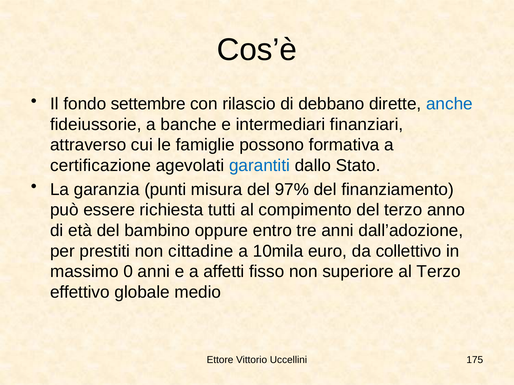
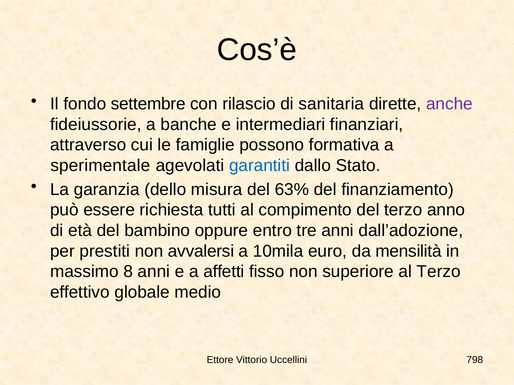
debbano: debbano -> sanitaria
anche colour: blue -> purple
certificazione: certificazione -> sperimentale
punti: punti -> dello
97%: 97% -> 63%
cittadine: cittadine -> avvalersi
collettivo: collettivo -> mensilità
0: 0 -> 8
175: 175 -> 798
